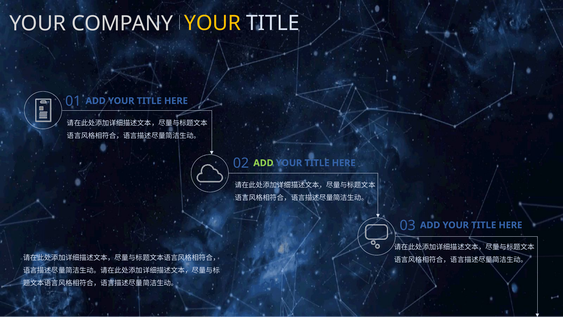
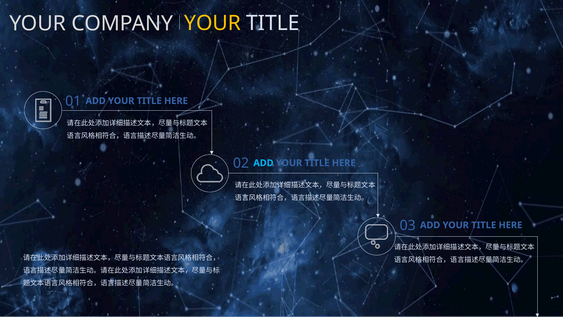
ADD at (263, 163) colour: light green -> light blue
